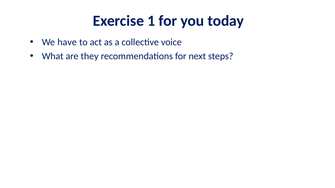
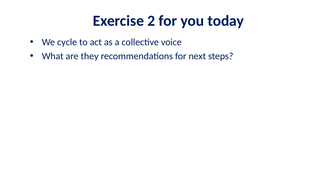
1: 1 -> 2
have: have -> cycle
